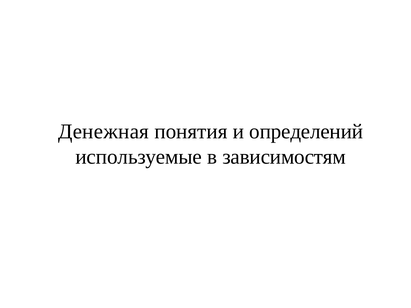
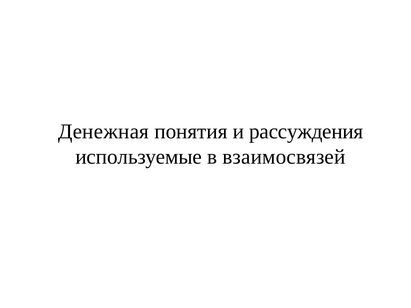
определений: определений -> рассуждения
зависимостям: зависимостям -> взаимосвязей
